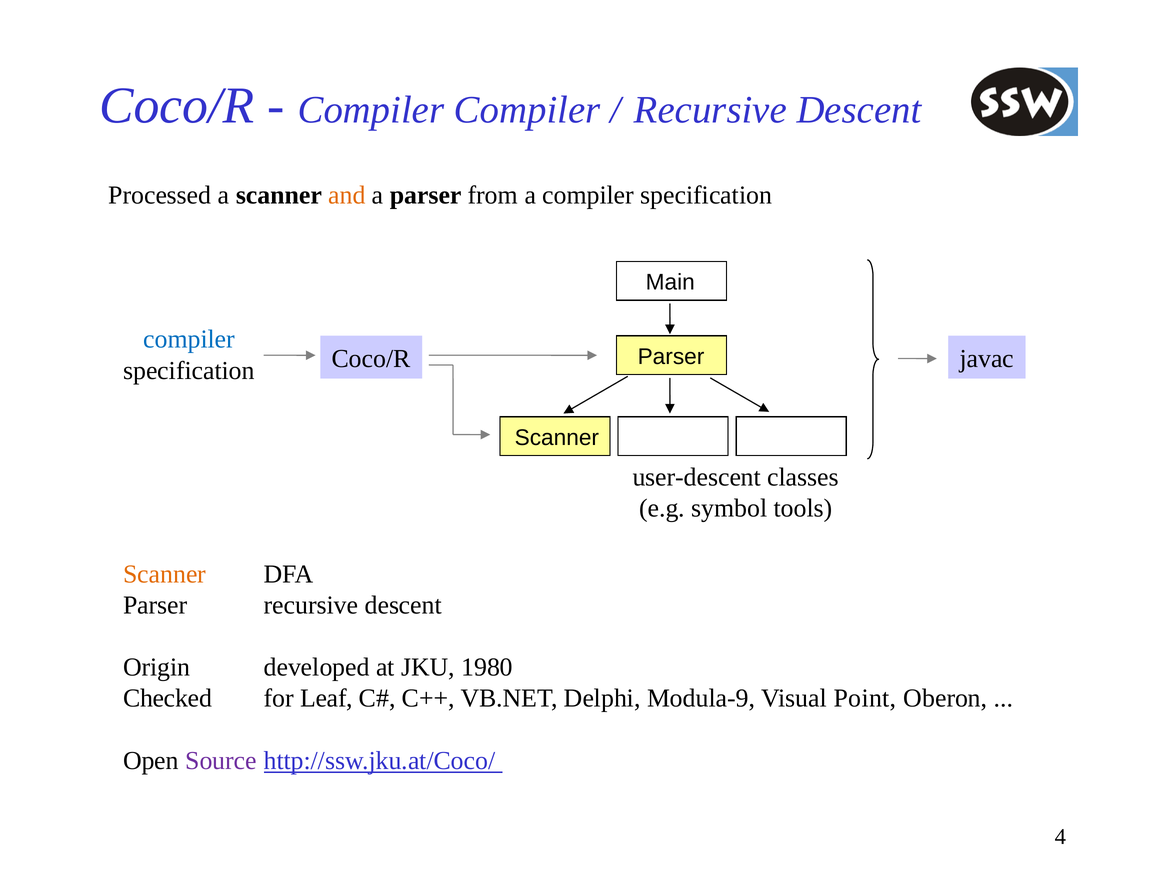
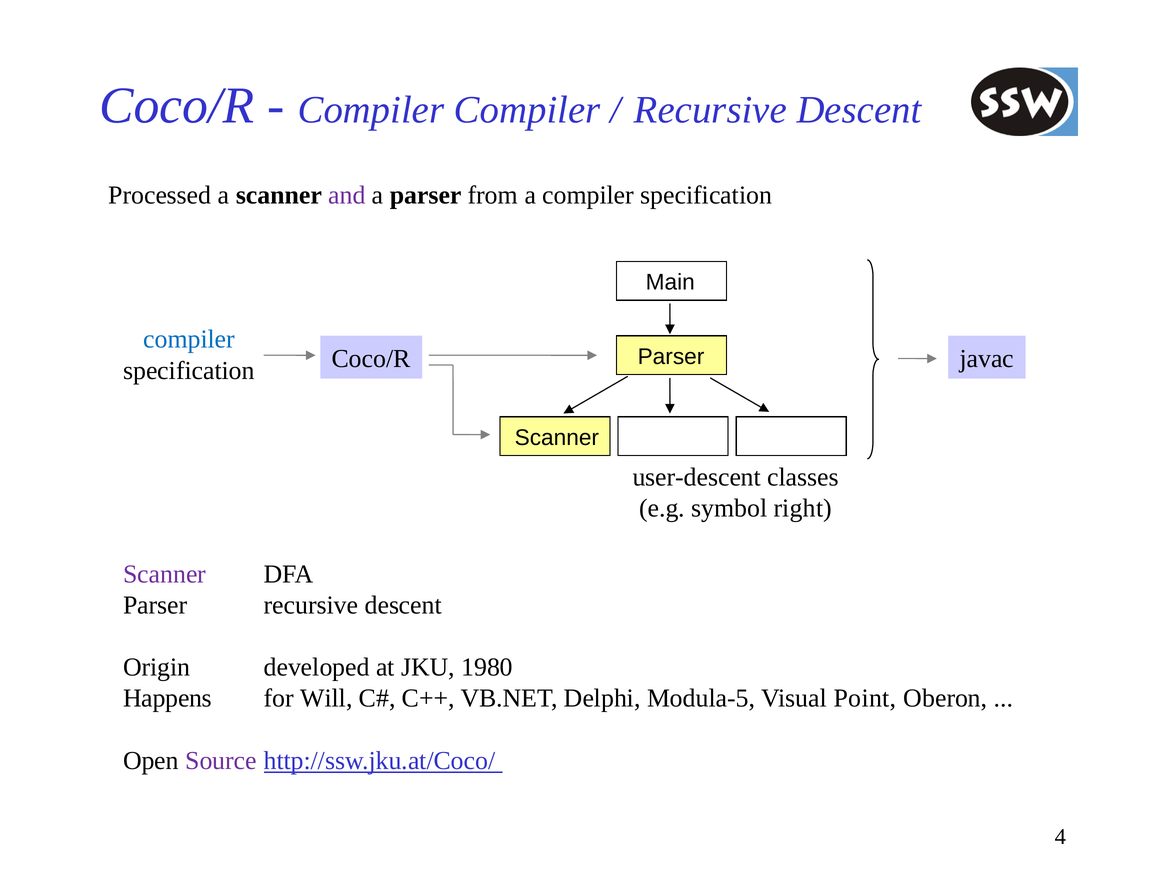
and colour: orange -> purple
tools: tools -> right
Scanner at (165, 574) colour: orange -> purple
Checked: Checked -> Happens
Leaf: Leaf -> Will
Modula-9: Modula-9 -> Modula-5
